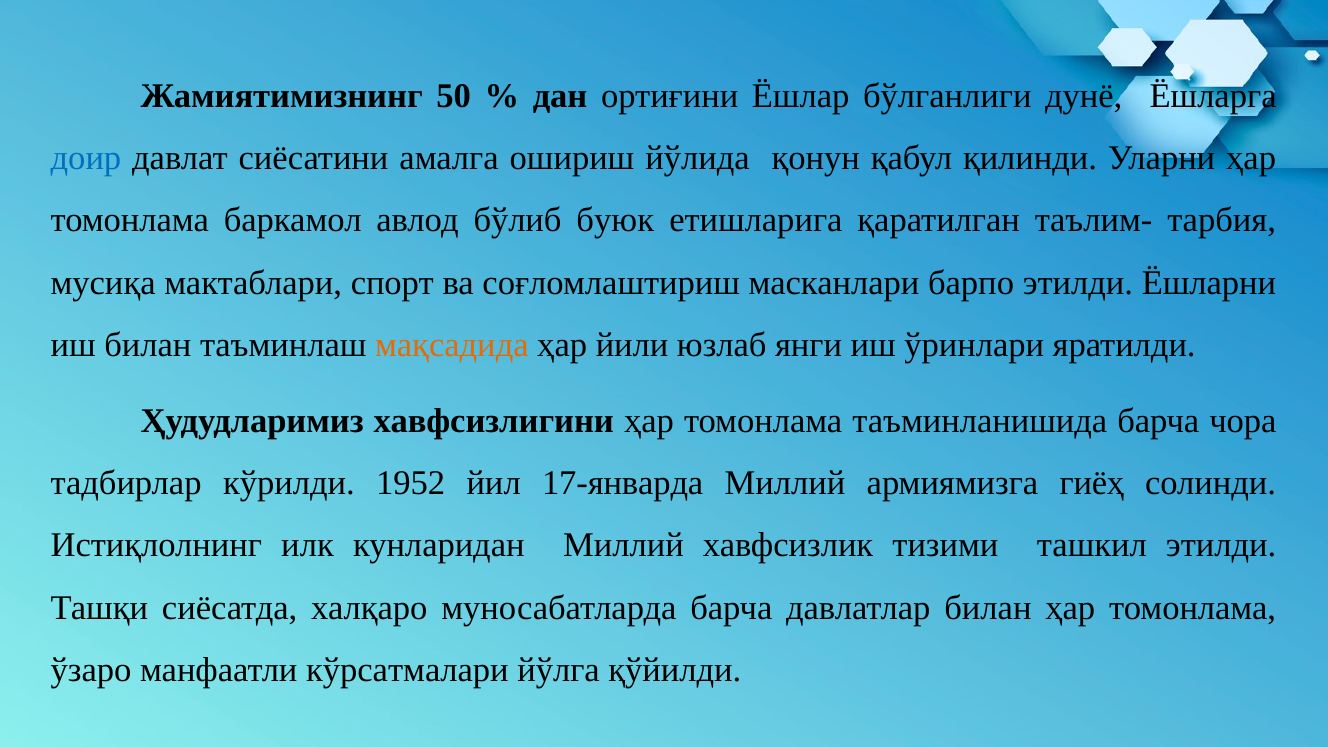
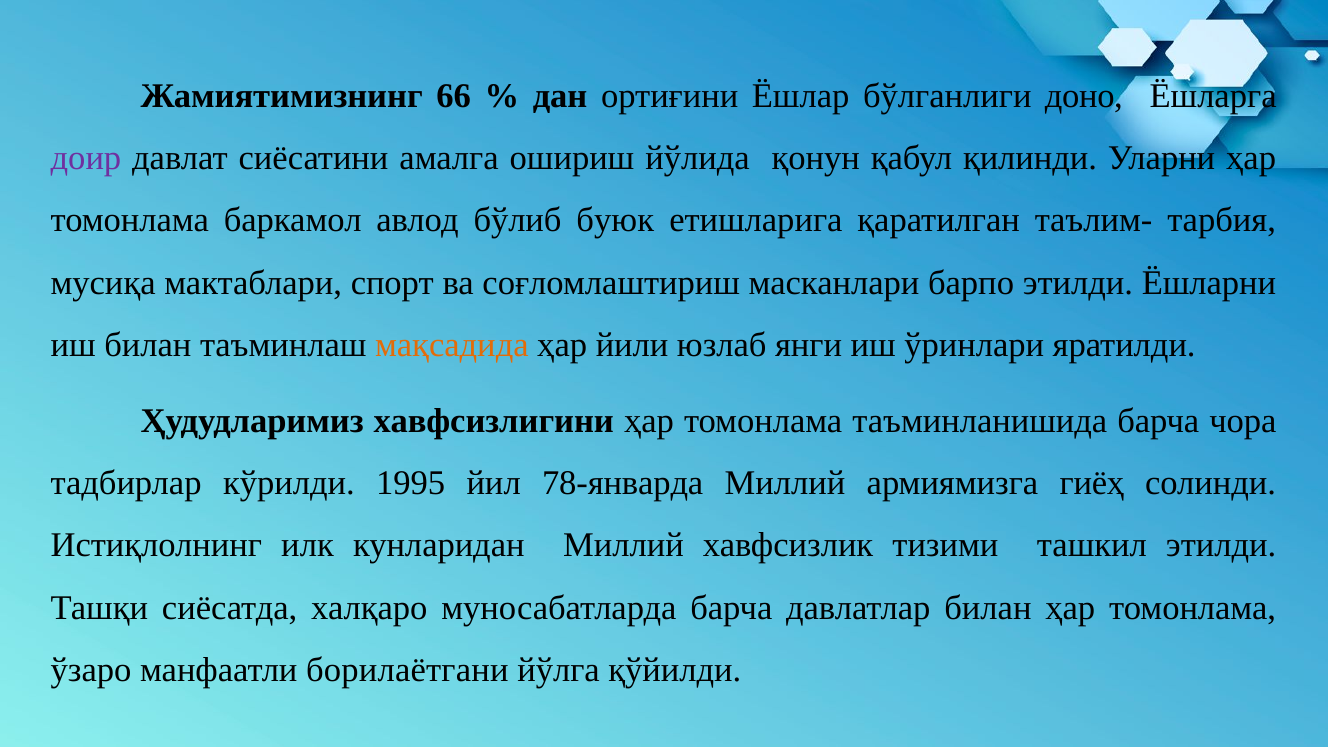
50: 50 -> 66
дунё: дунё -> доно
доир colour: blue -> purple
1952: 1952 -> 1995
17-январда: 17-январда -> 78-январда
кўрсатмалари: кўрсатмалари -> борилаётгани
